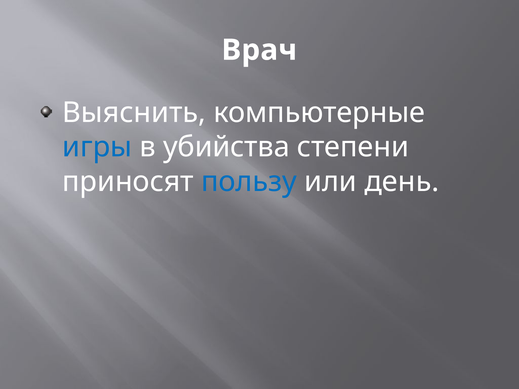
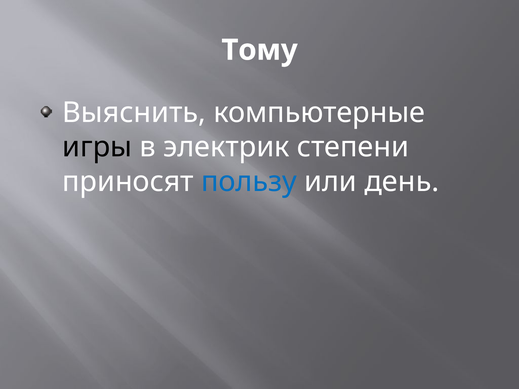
Врач: Врач -> Тому
игры colour: blue -> black
убийства: убийства -> электрик
